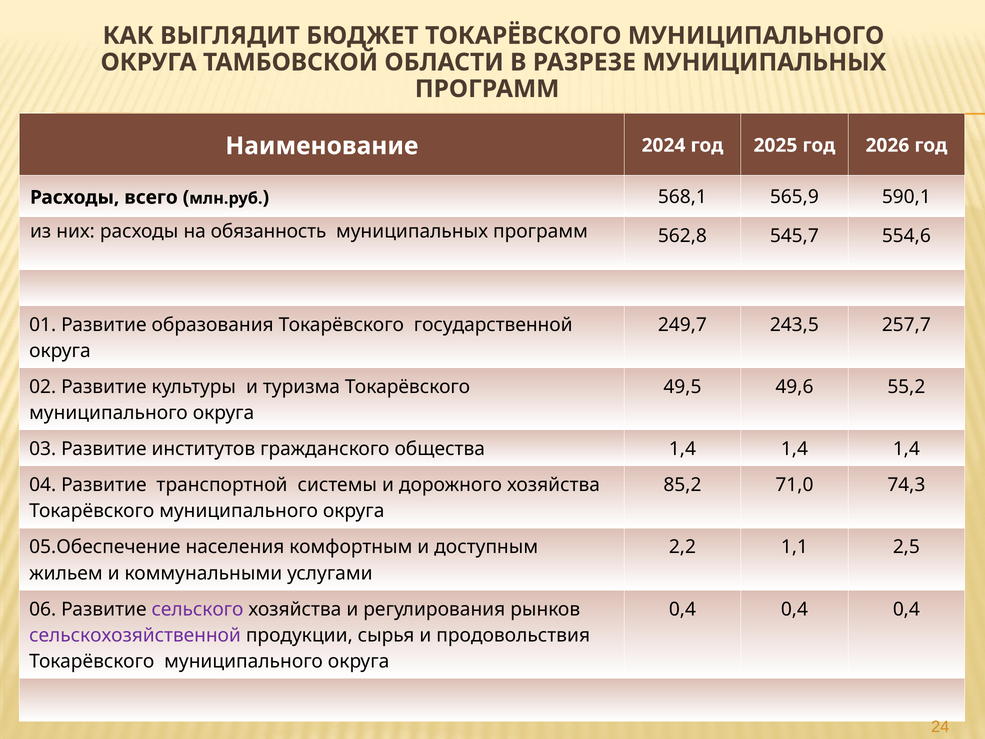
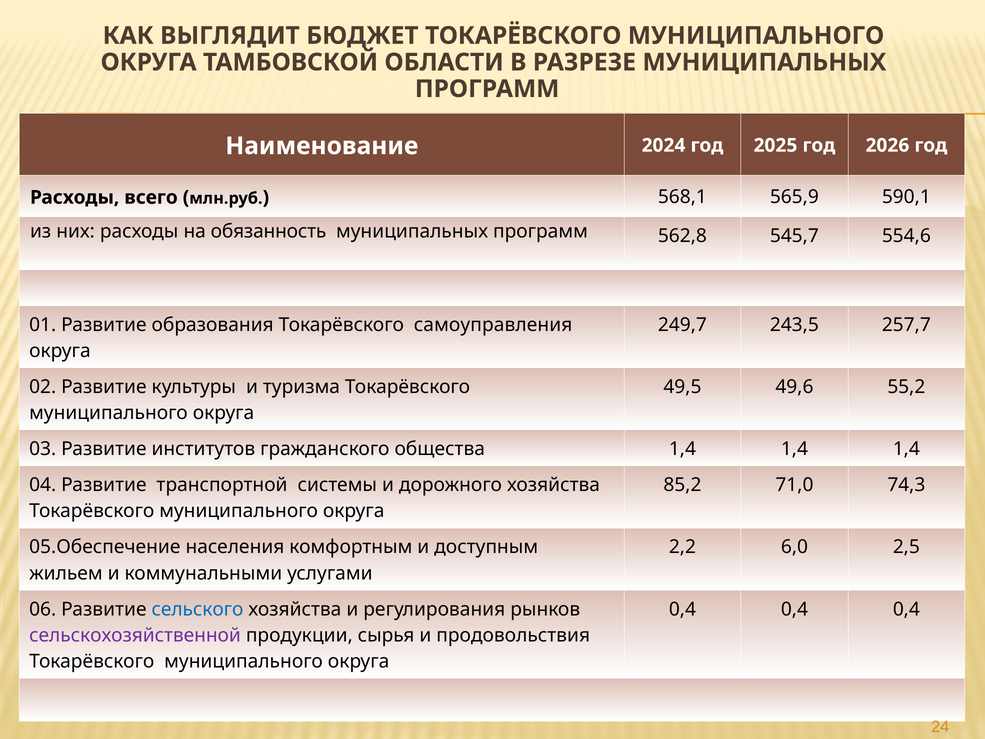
государственной: государственной -> самоуправления
1,1: 1,1 -> 6,0
сельского colour: purple -> blue
